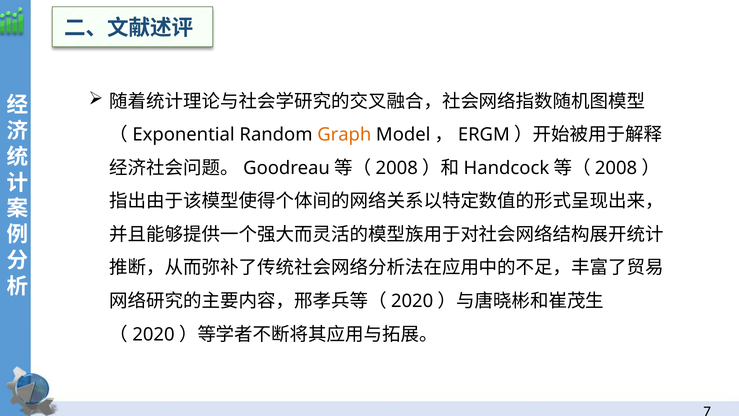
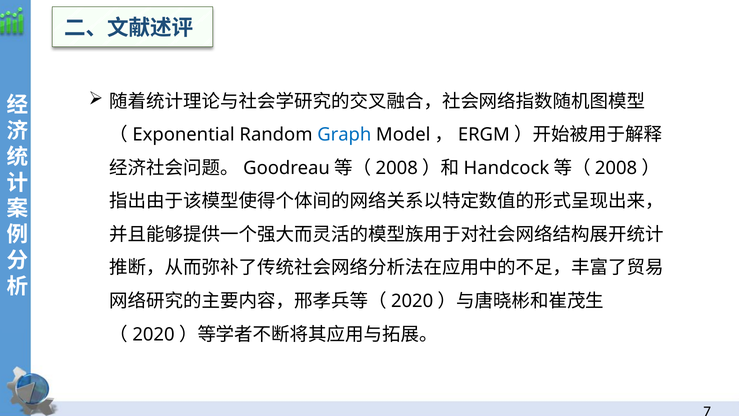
Graph colour: orange -> blue
